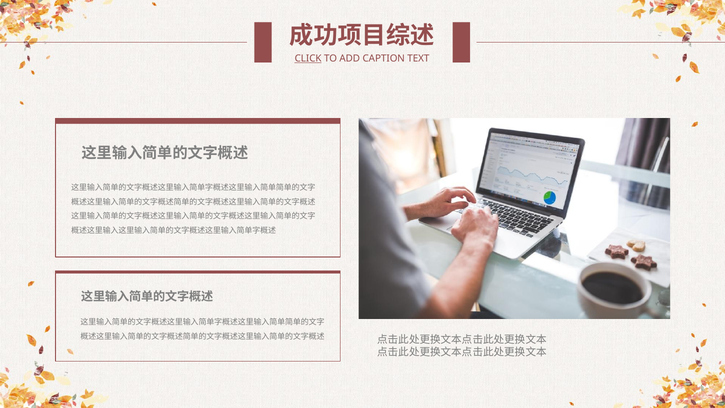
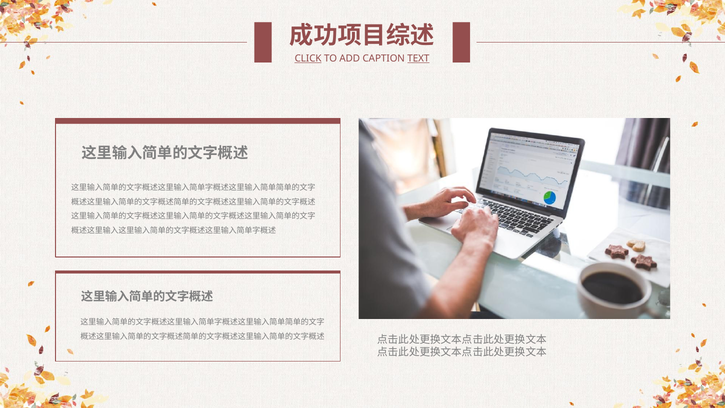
TEXT underline: none -> present
